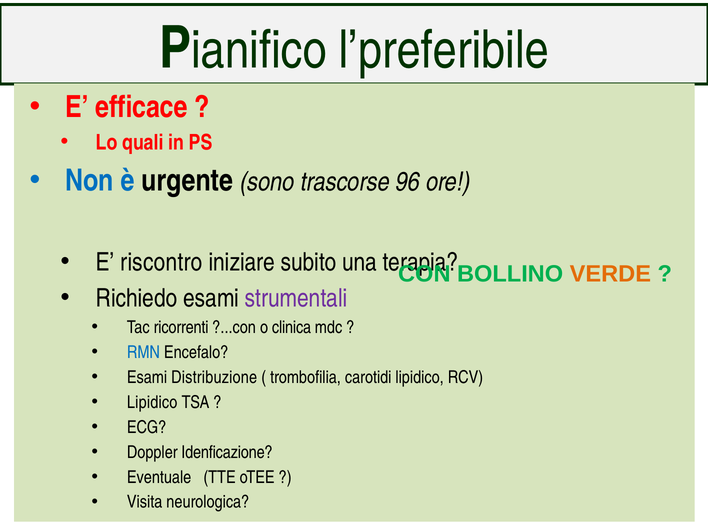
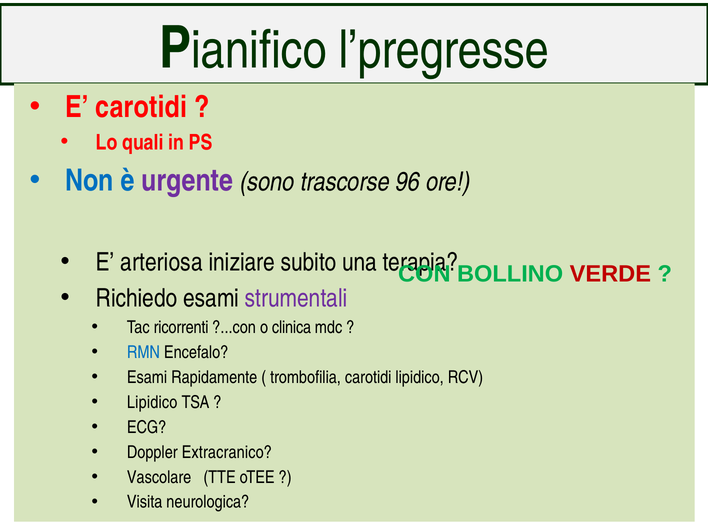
l’preferibile: l’preferibile -> l’pregresse
E efficace: efficace -> carotidi
urgente colour: black -> purple
riscontro: riscontro -> arteriosa
VERDE colour: orange -> red
Distribuzione: Distribuzione -> Rapidamente
Idenficazione: Idenficazione -> Extracranico
Eventuale: Eventuale -> Vascolare
